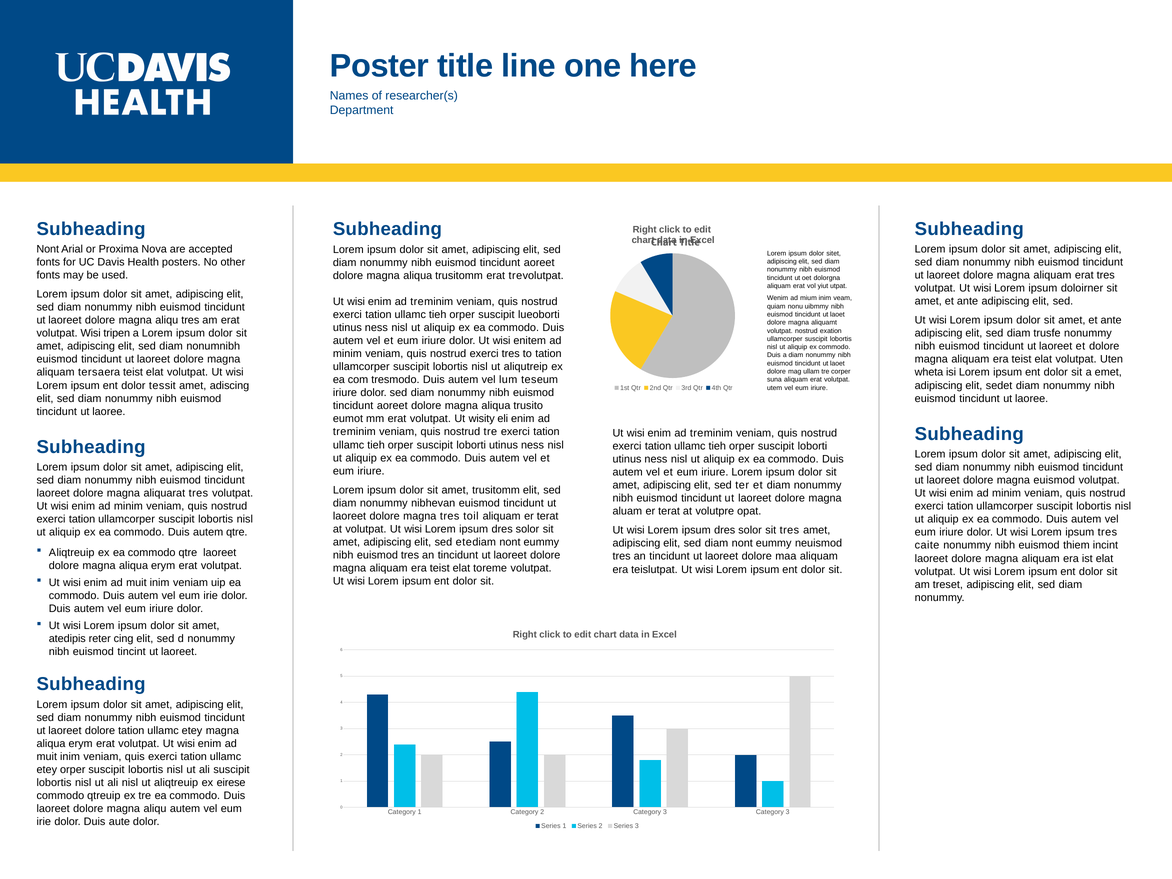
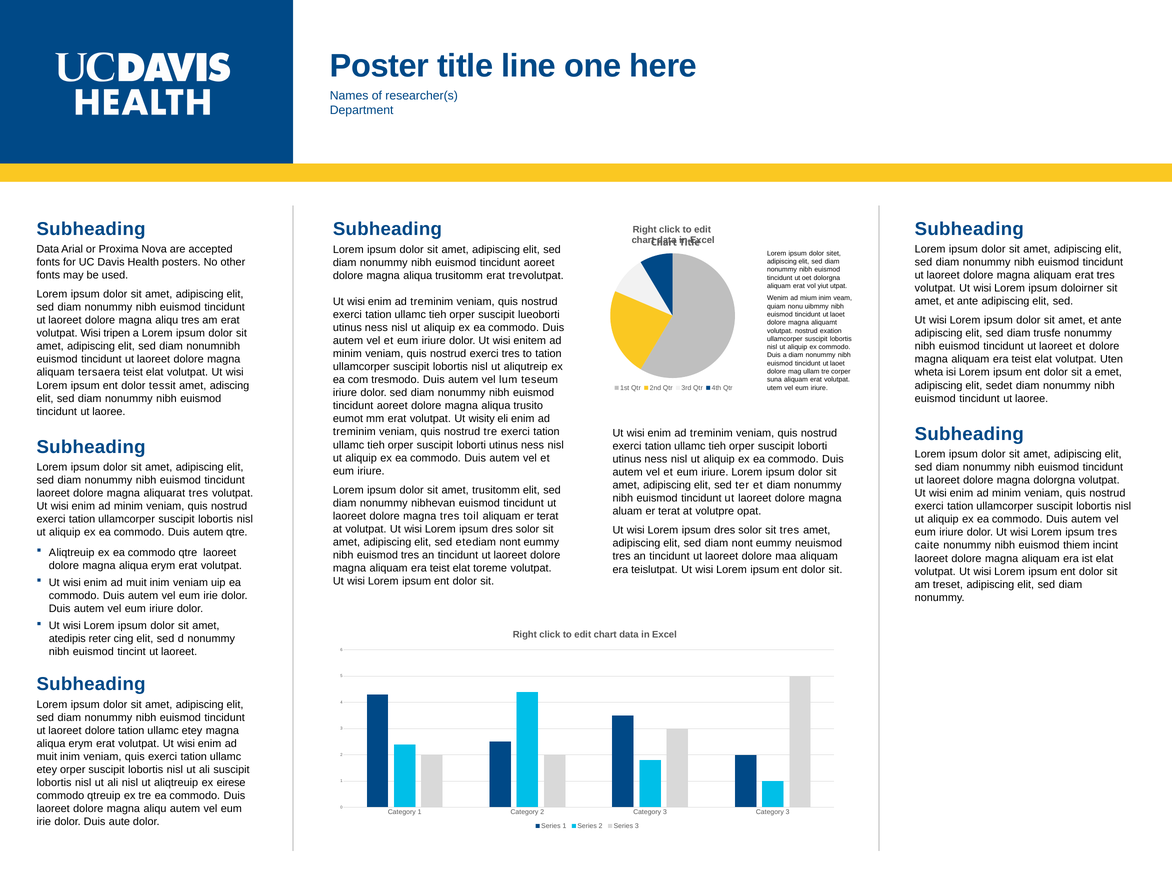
Nont at (48, 249): Nont -> Data
magna euismod: euismod -> dolorgna
